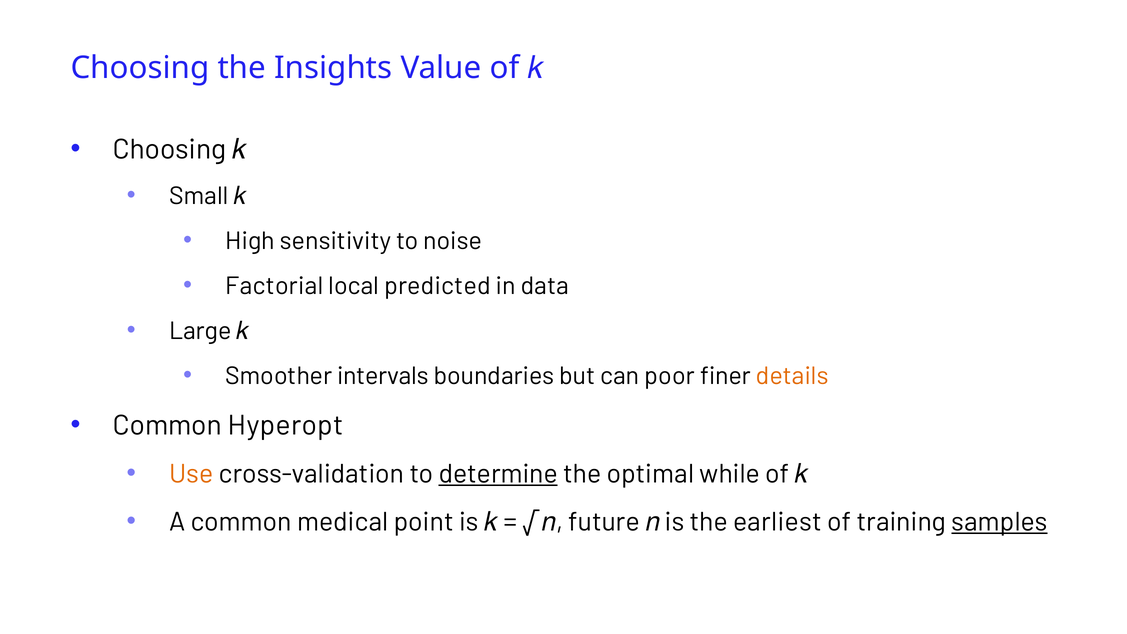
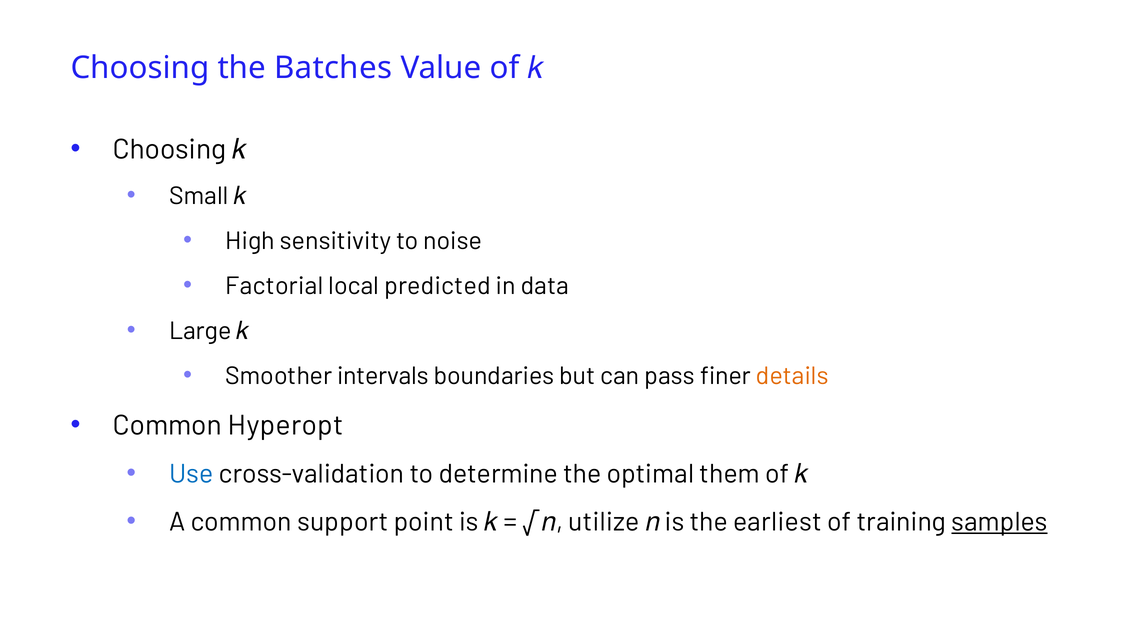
Insights: Insights -> Batches
poor: poor -> pass
Use colour: orange -> blue
determine underline: present -> none
while: while -> them
medical: medical -> support
future: future -> utilize
